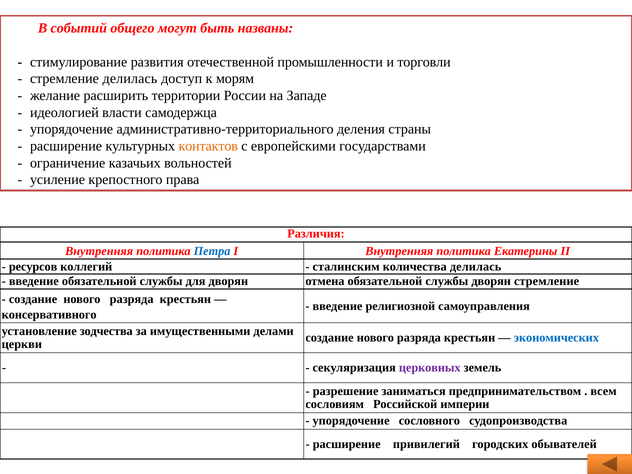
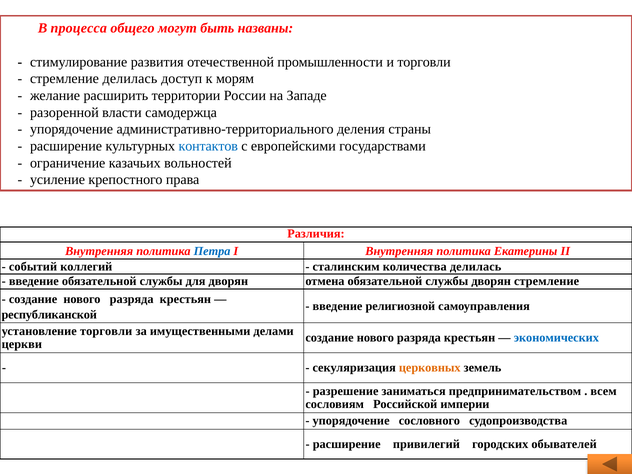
событий: событий -> процесса
идеологией: идеологией -> разоренной
контактов colour: orange -> blue
ресурсов: ресурсов -> событий
консервативного: консервативного -> республиканской
установление зодчества: зодчества -> торговли
церковных colour: purple -> orange
